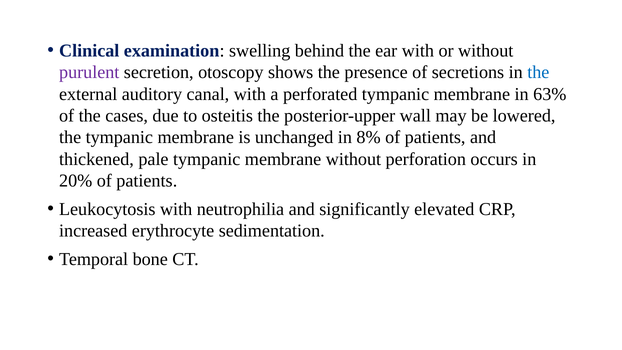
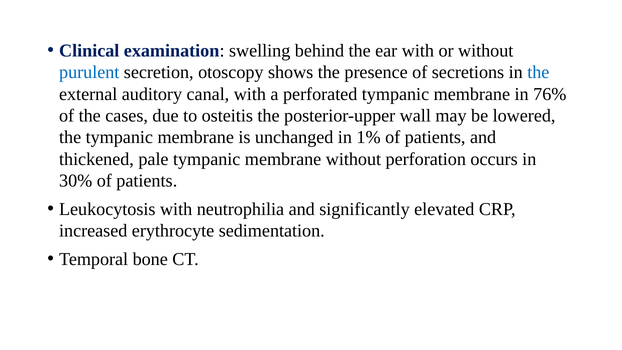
purulent colour: purple -> blue
63%: 63% -> 76%
8%: 8% -> 1%
20%: 20% -> 30%
